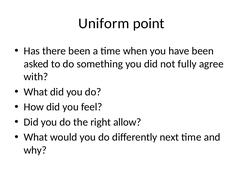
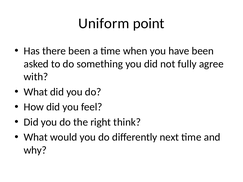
allow: allow -> think
